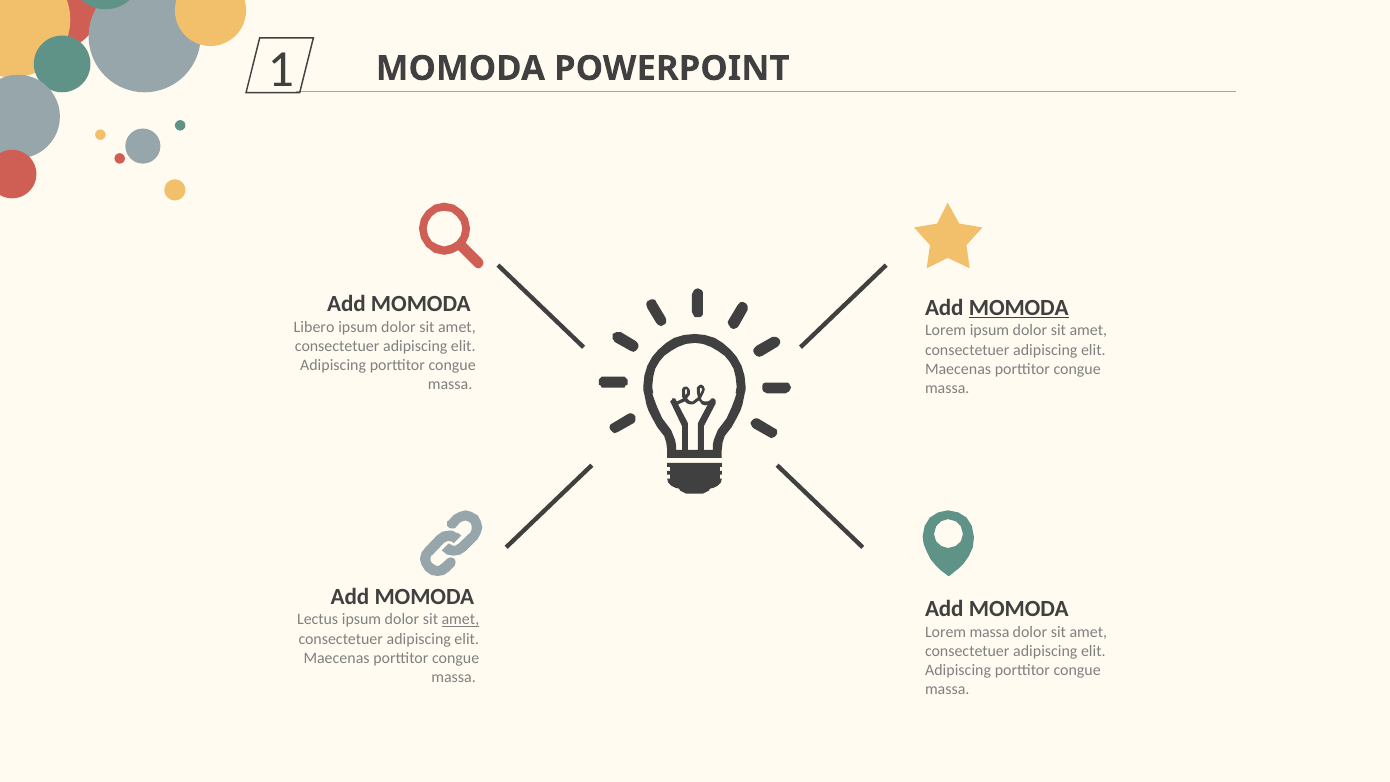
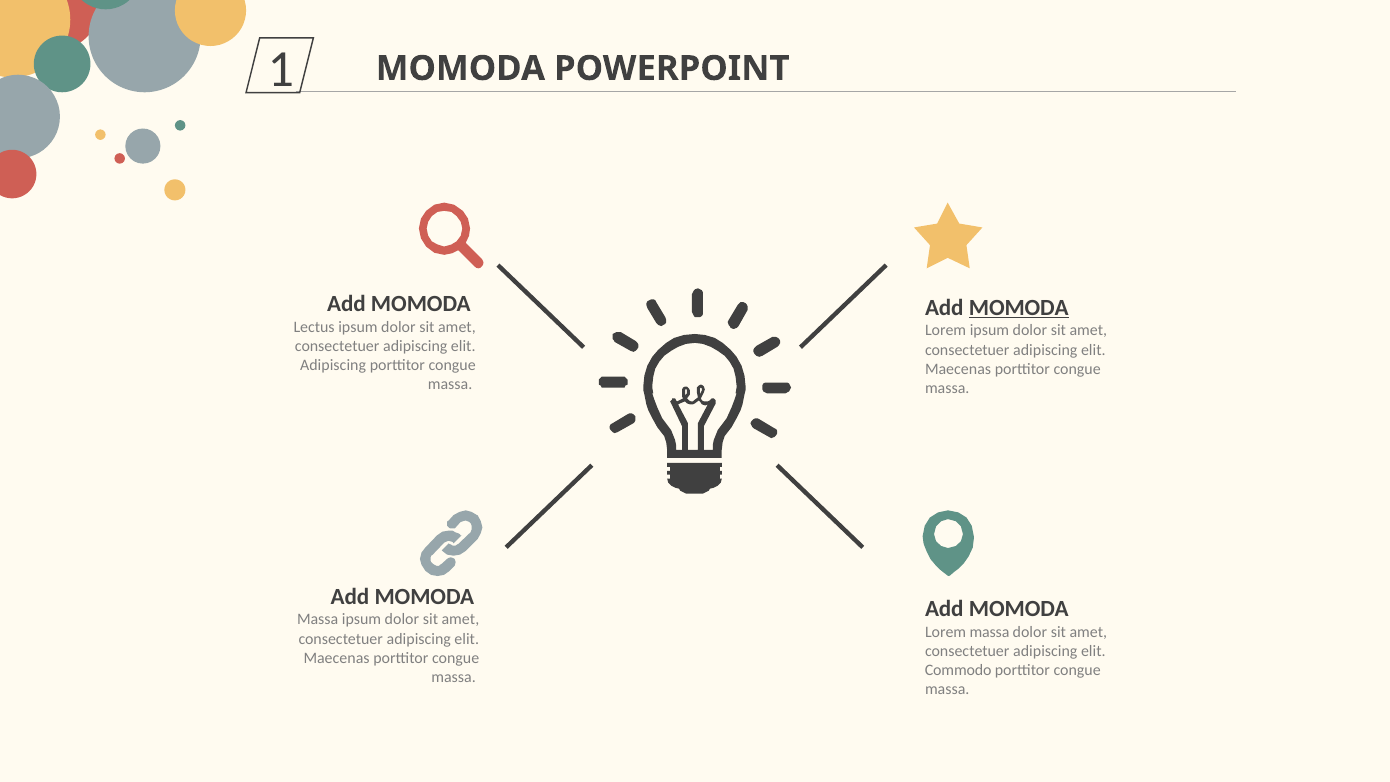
Libero: Libero -> Lectus
Lectus at (318, 620): Lectus -> Massa
amet at (460, 620) underline: present -> none
Adipiscing at (958, 670): Adipiscing -> Commodo
